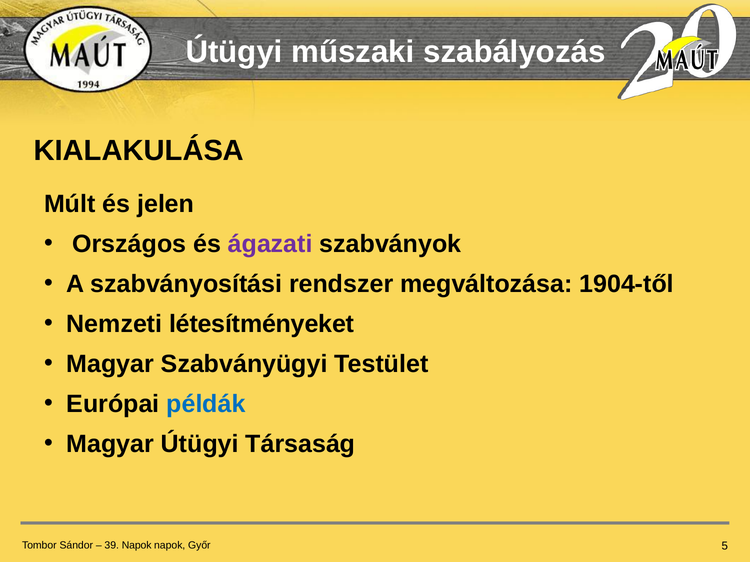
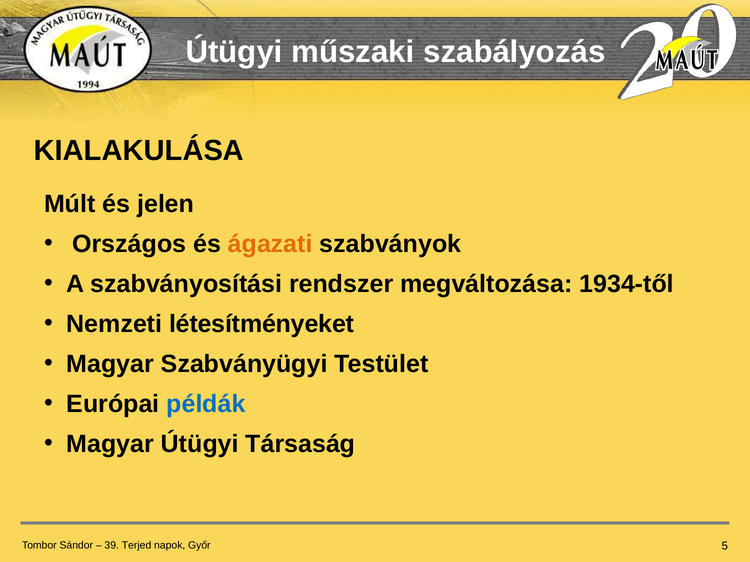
ágazati colour: purple -> orange
1904-től: 1904-től -> 1934-től
Napok at (137, 546): Napok -> Terjed
